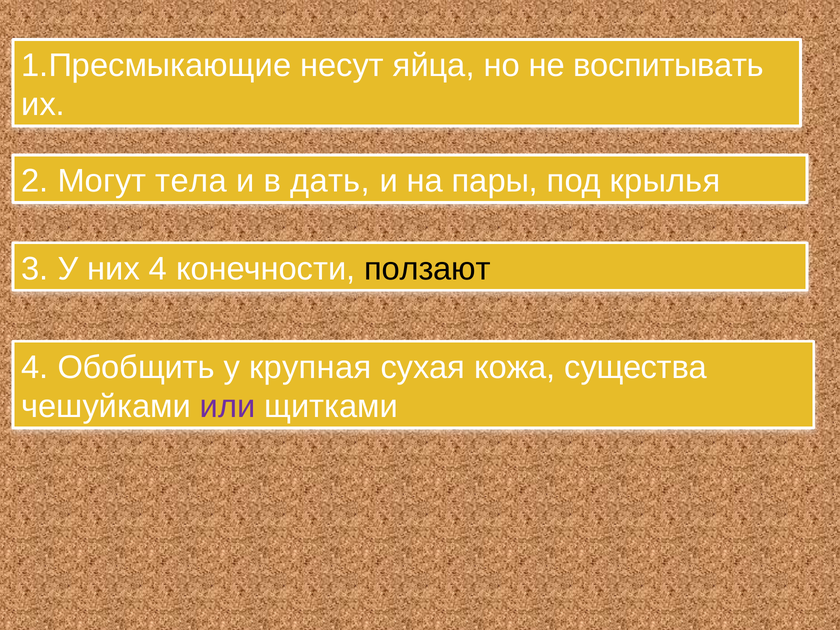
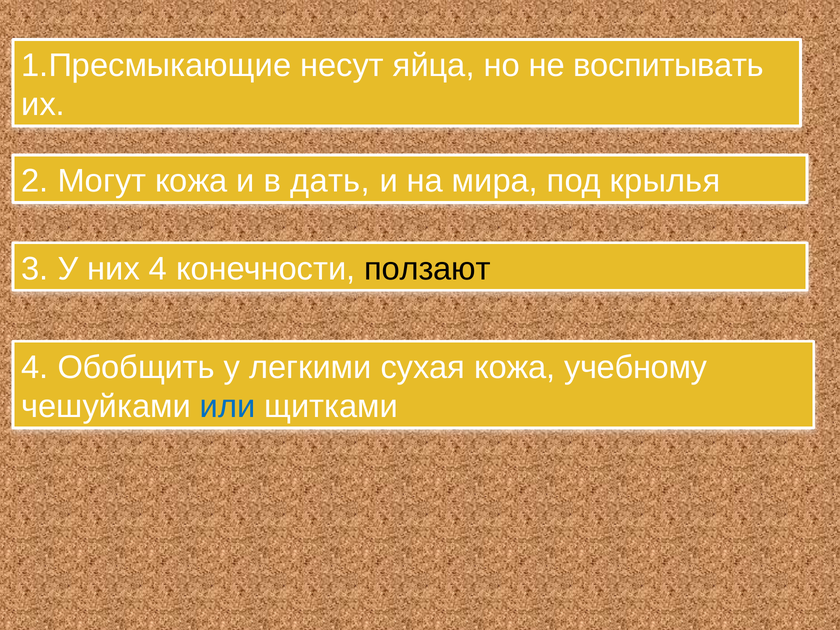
Могут тела: тела -> кожа
пары: пары -> мира
крупная: крупная -> легкими
существа: существа -> учебному
или colour: purple -> blue
